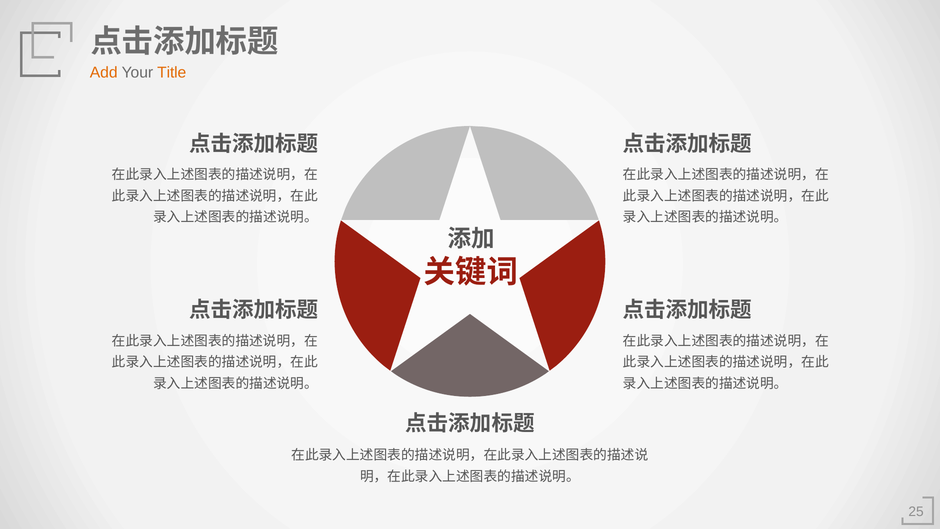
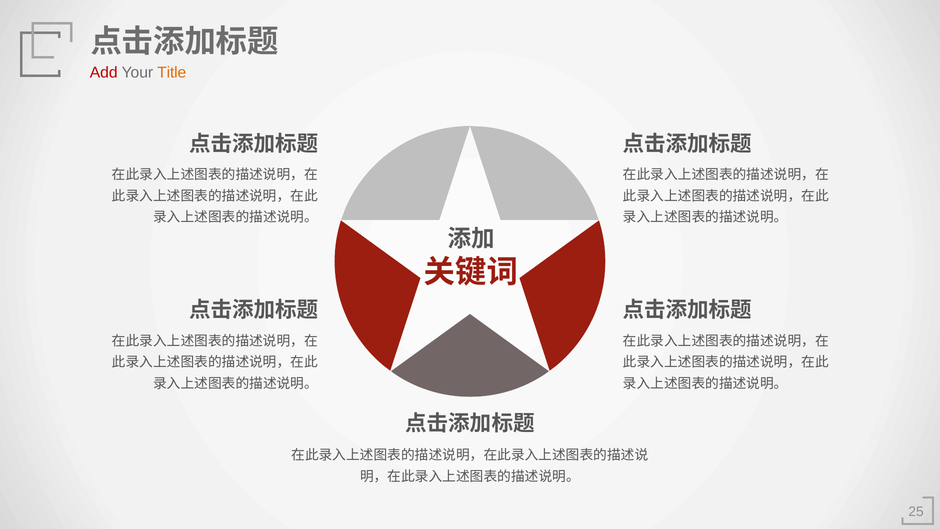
Add colour: orange -> red
